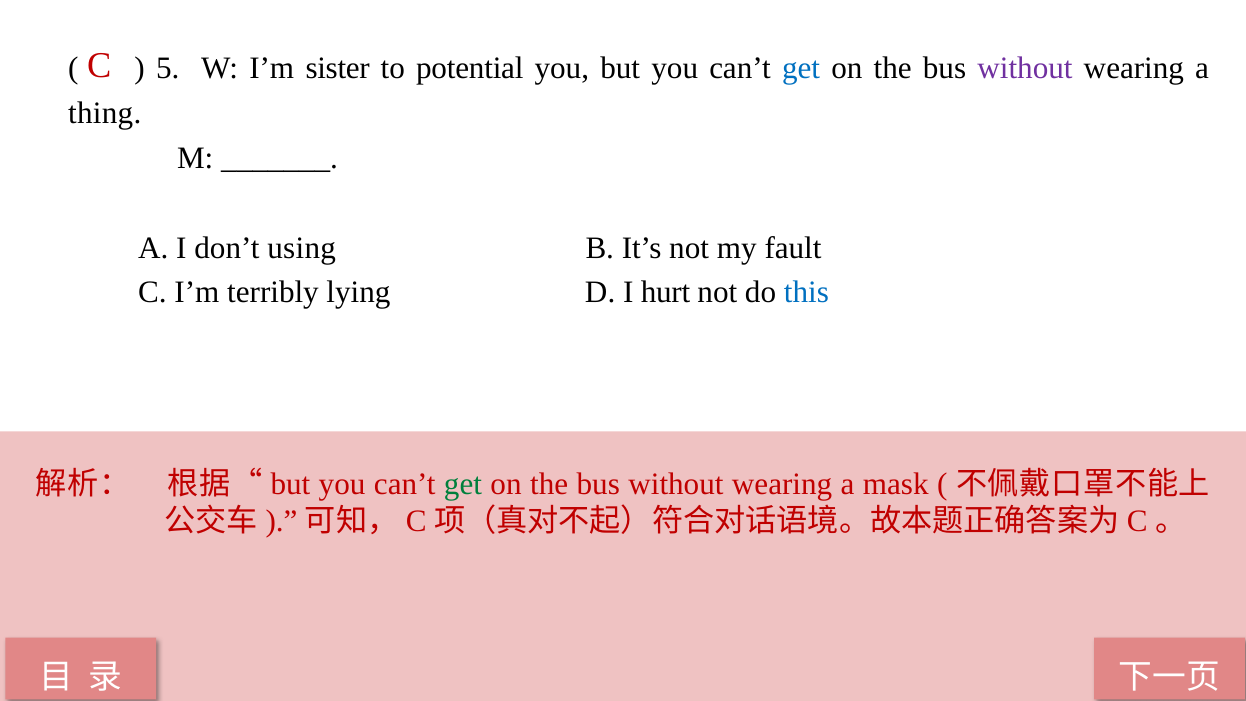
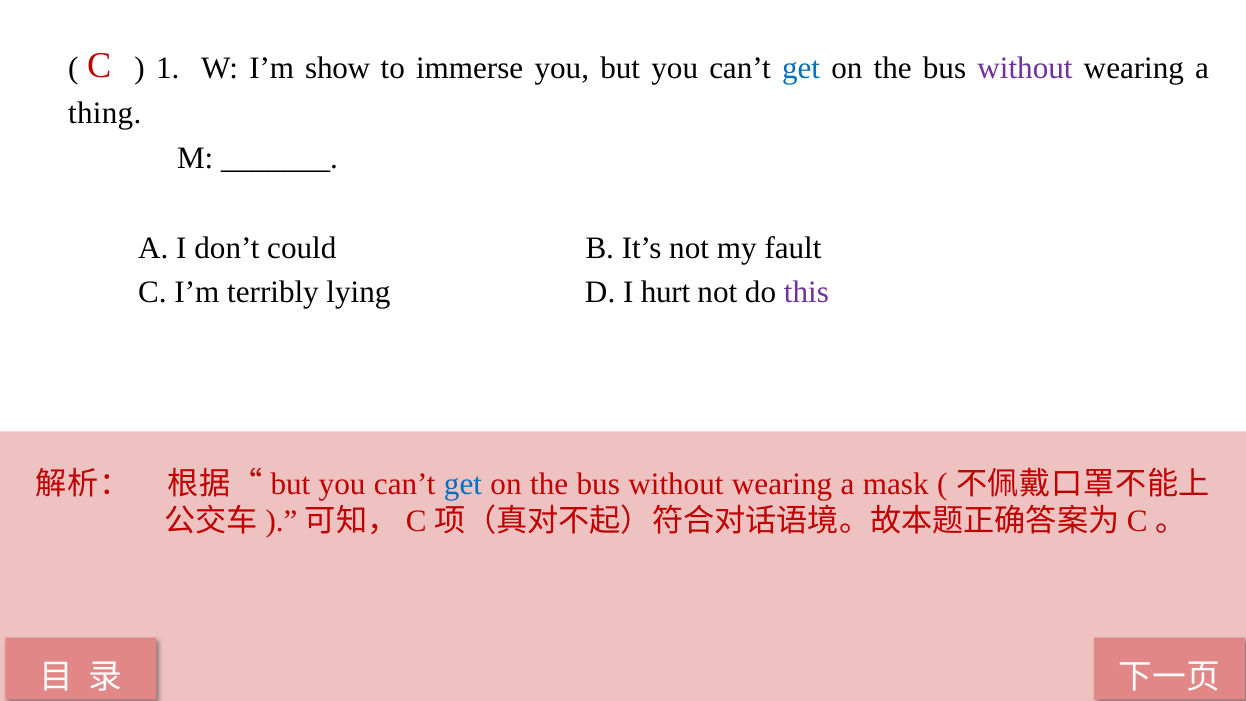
5: 5 -> 1
sister: sister -> show
potential: potential -> immerse
using: using -> could
this colour: blue -> purple
get at (463, 484) colour: green -> blue
